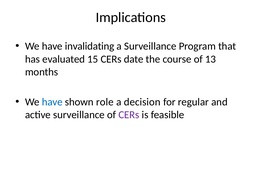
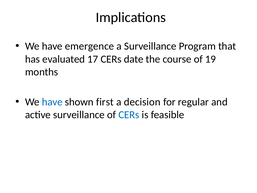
invalidating: invalidating -> emergence
15: 15 -> 17
13: 13 -> 19
role: role -> first
CERs at (129, 115) colour: purple -> blue
